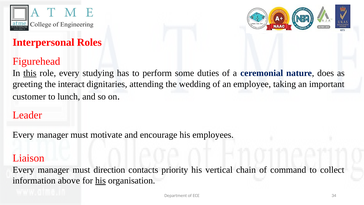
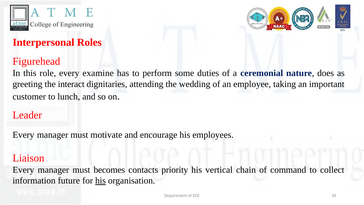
this underline: present -> none
studying: studying -> examine
direction: direction -> becomes
above: above -> future
